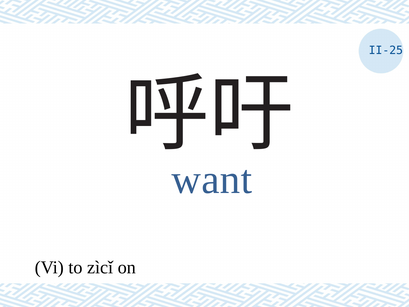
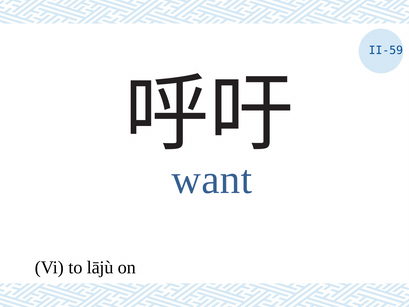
II-25: II-25 -> II-59
zìcǐ: zìcǐ -> lājù
